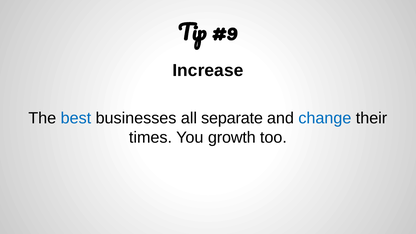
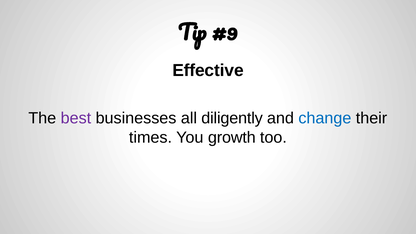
Increase: Increase -> Effective
best colour: blue -> purple
separate: separate -> diligently
